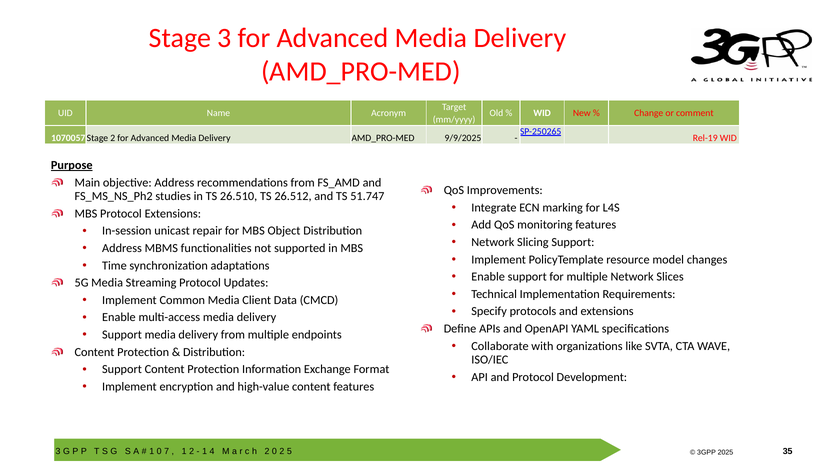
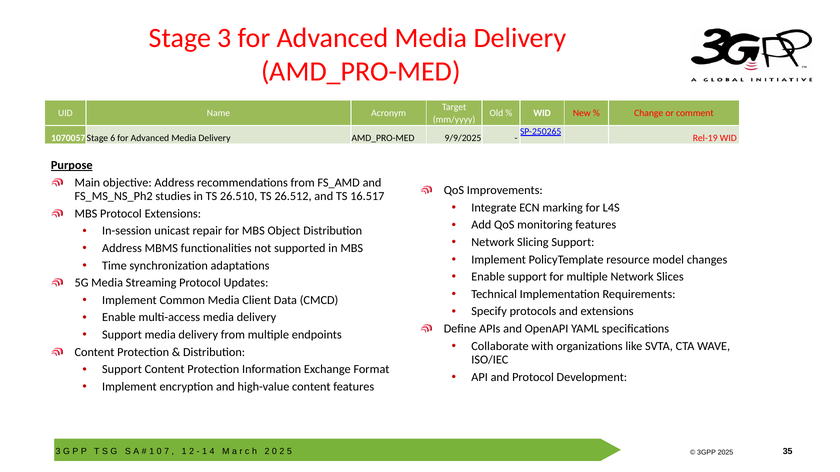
2 at (113, 138): 2 -> 6
51.747: 51.747 -> 16.517
